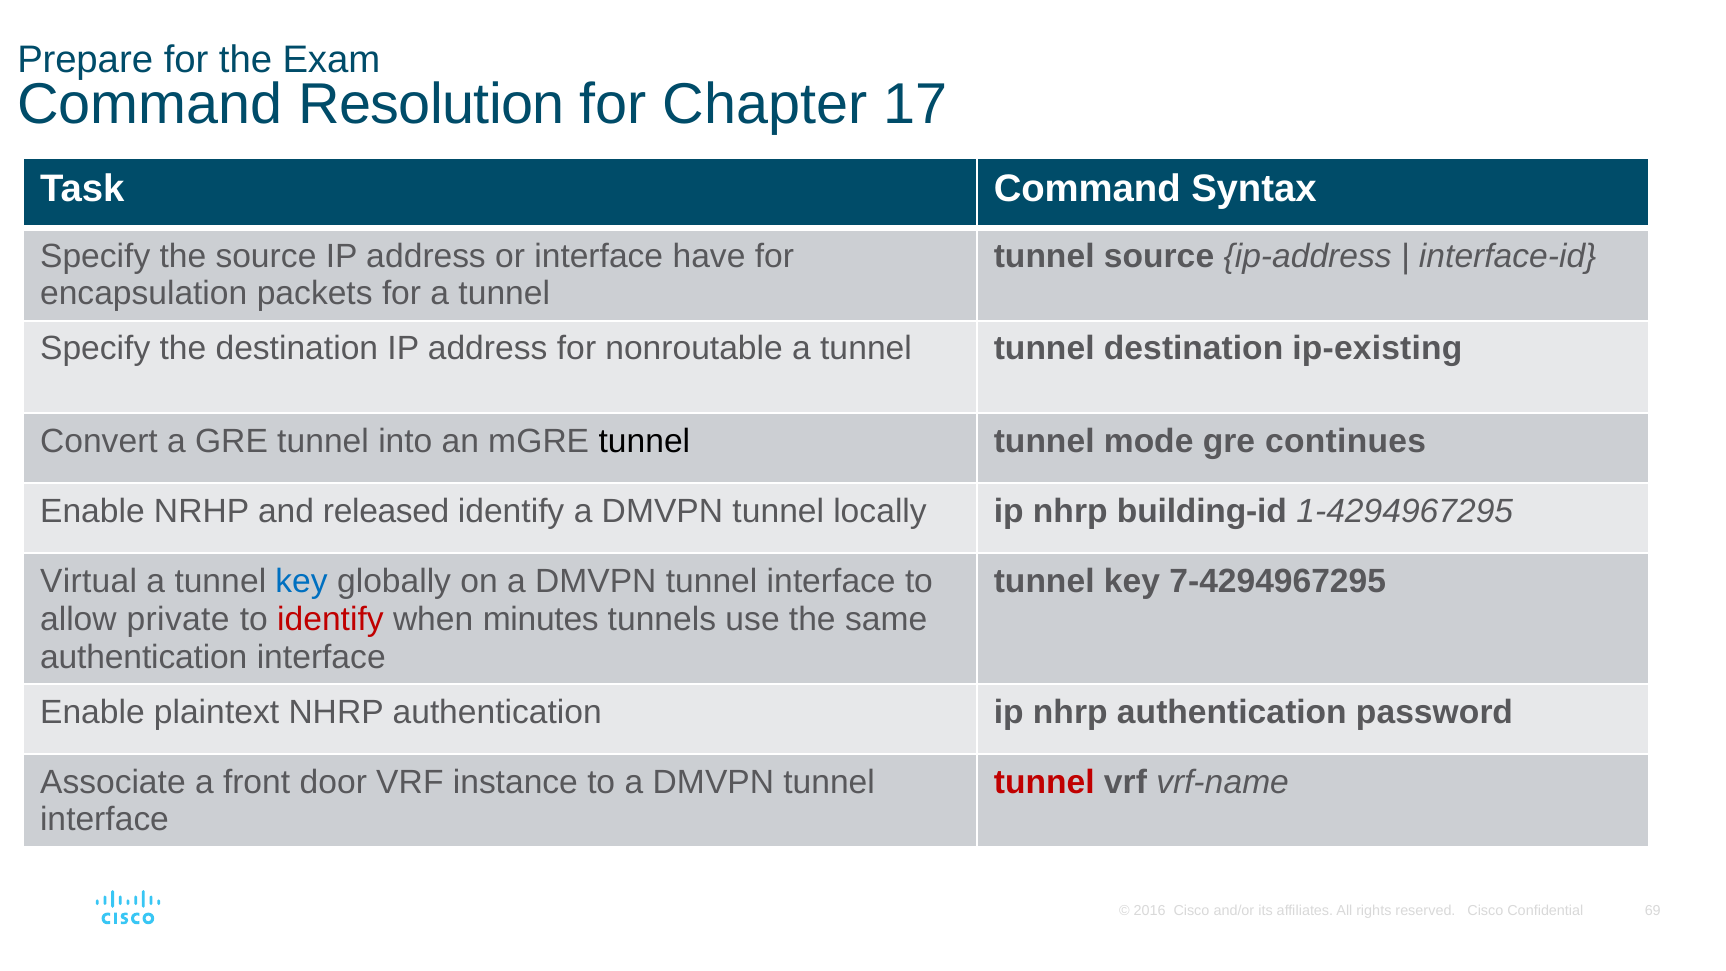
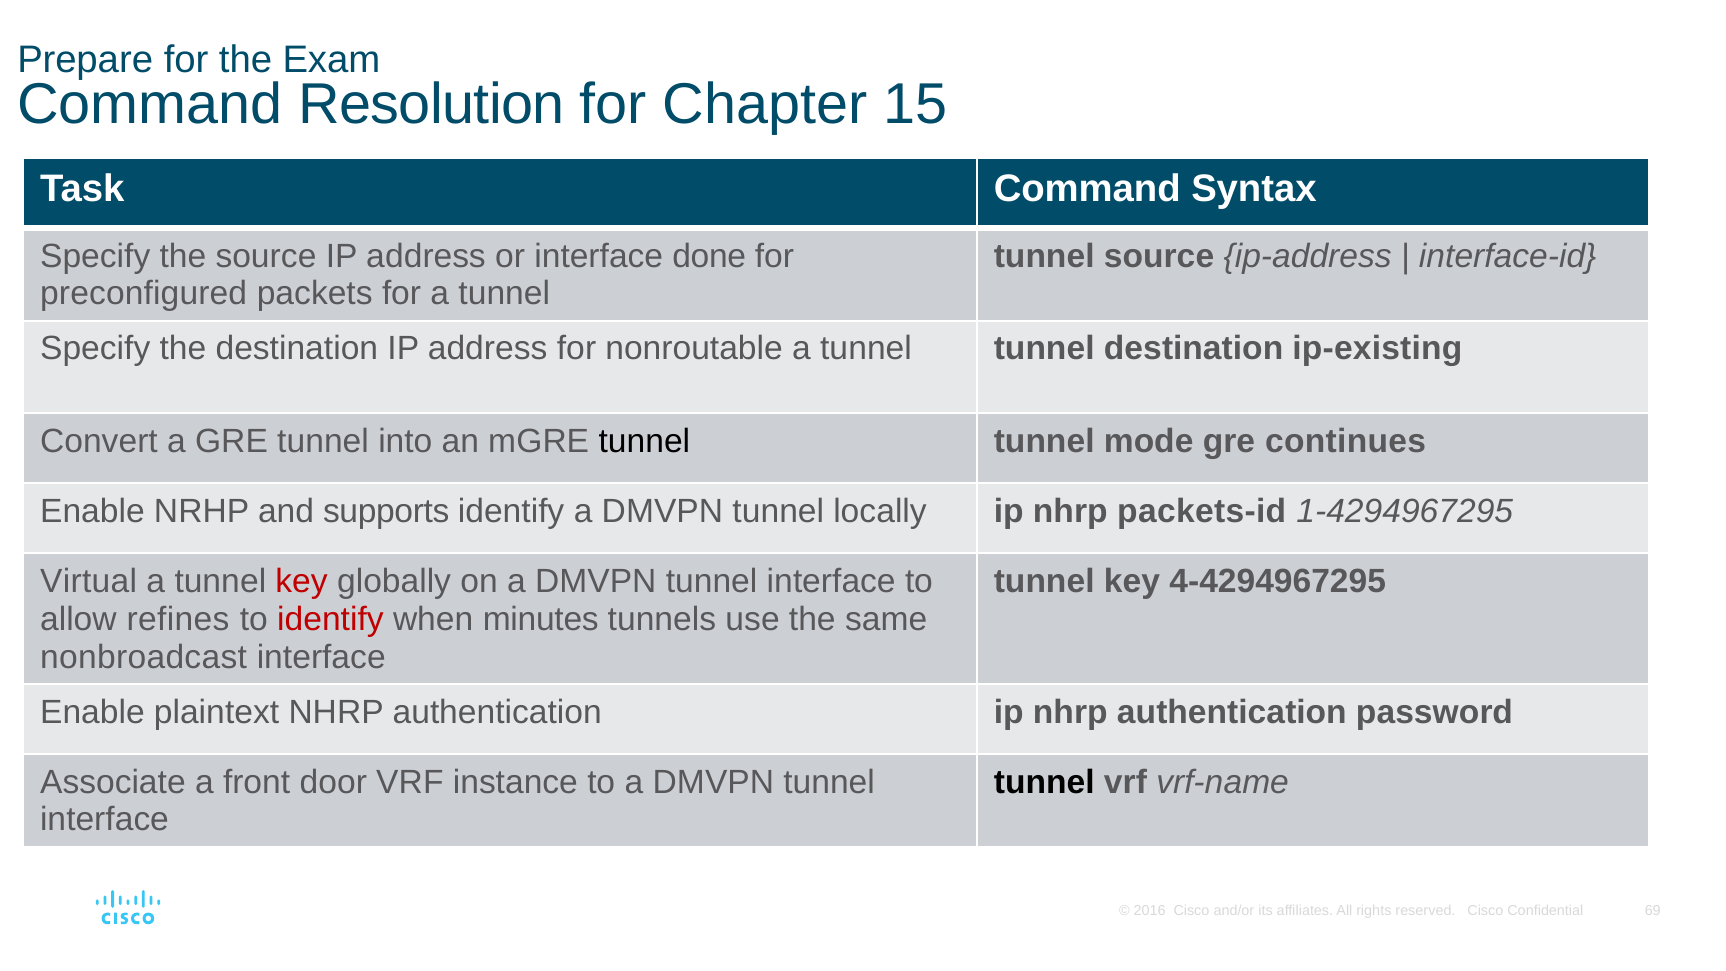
17: 17 -> 15
have: have -> done
encapsulation: encapsulation -> preconfigured
released: released -> supports
building-id: building-id -> packets-id
key at (302, 581) colour: blue -> red
7-4294967295: 7-4294967295 -> 4-4294967295
private: private -> refines
authentication at (144, 657): authentication -> nonbroadcast
tunnel at (1044, 782) colour: red -> black
